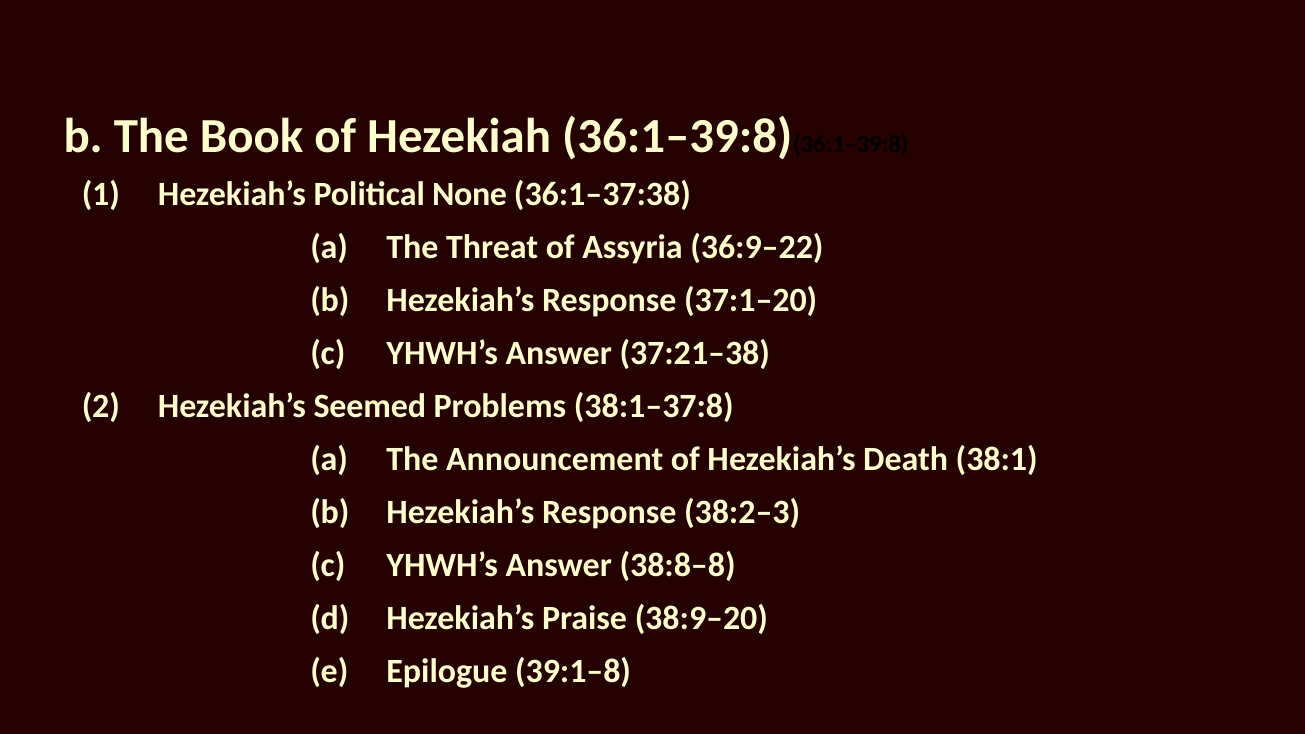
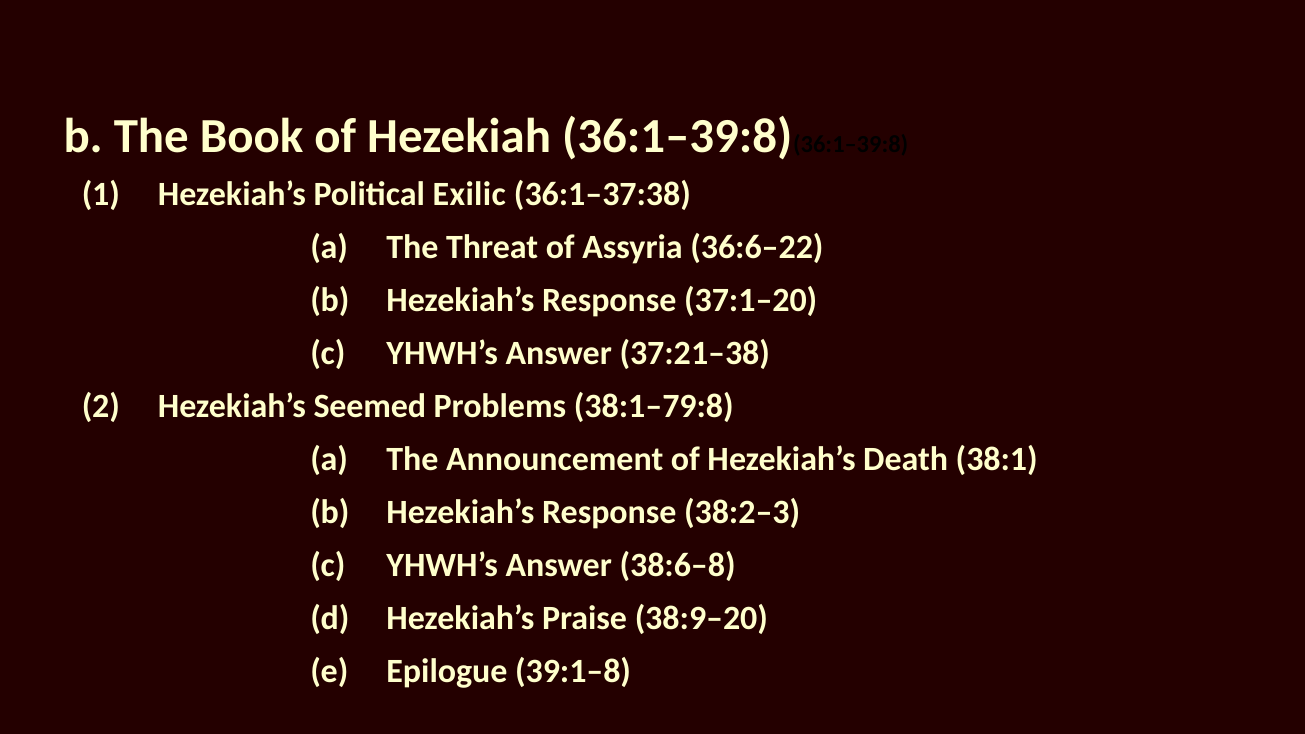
None: None -> Exilic
36:9–22: 36:9–22 -> 36:6–22
38:1–37:8: 38:1–37:8 -> 38:1–79:8
38:8–8: 38:8–8 -> 38:6–8
